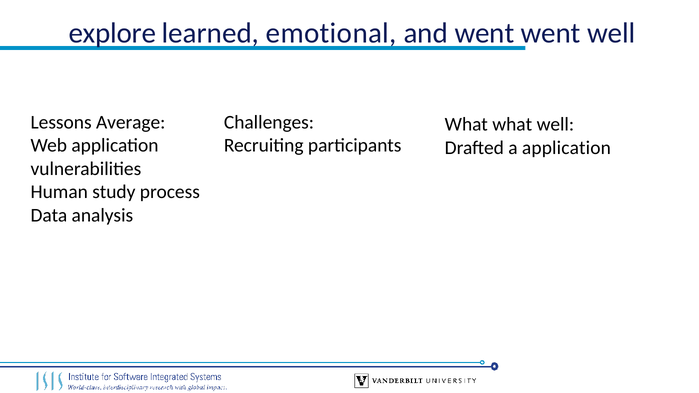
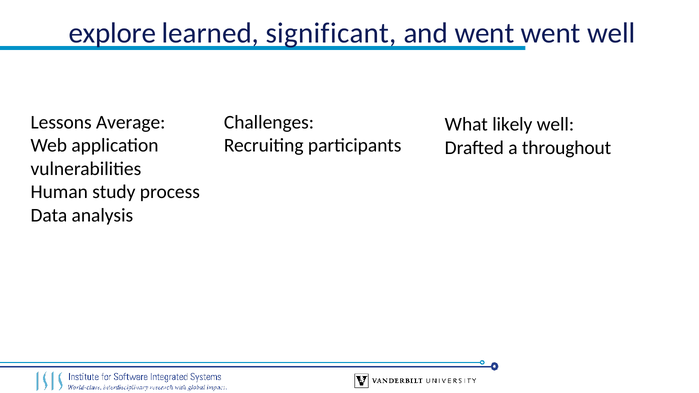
emotional: emotional -> significant
What what: what -> likely
a application: application -> throughout
